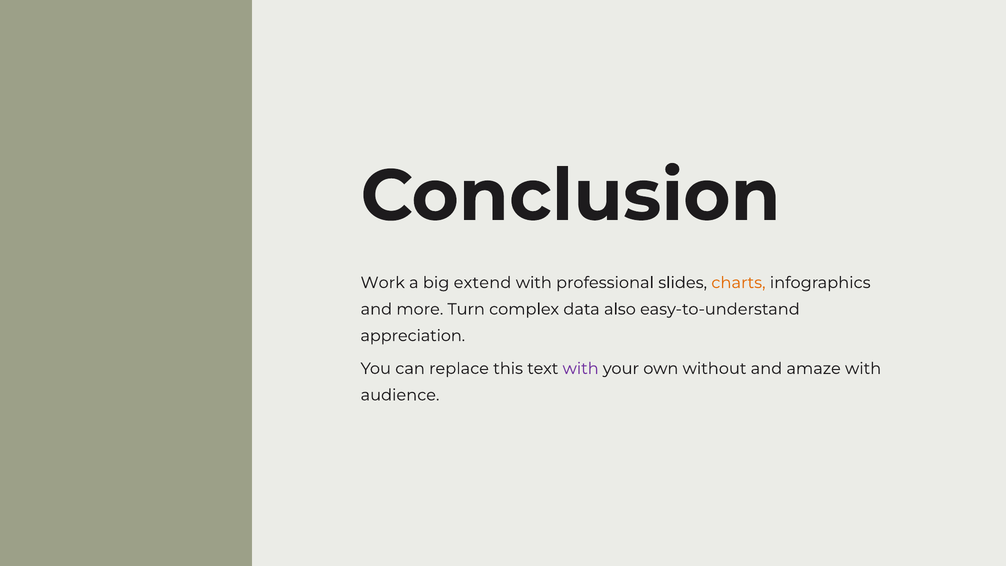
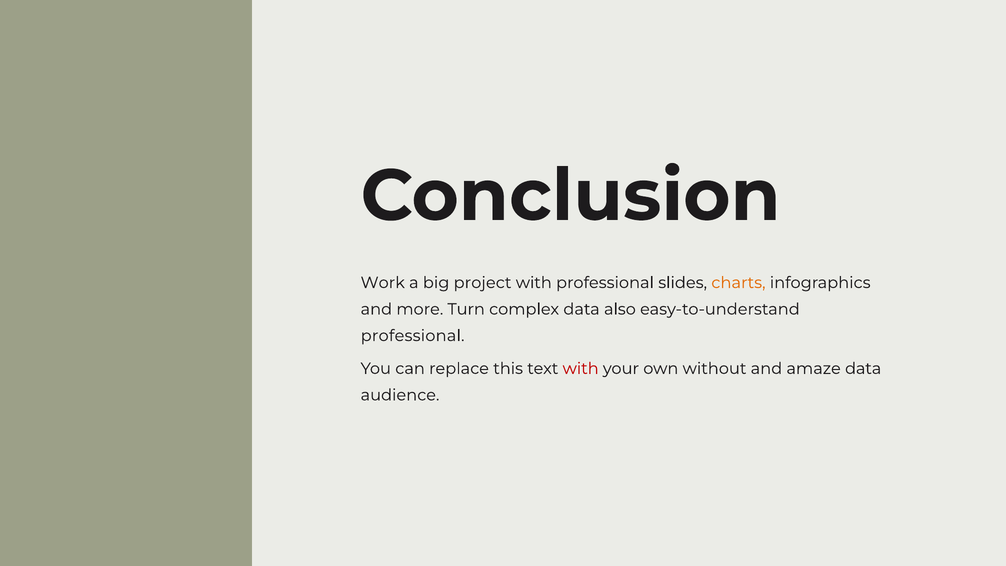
extend: extend -> project
appreciation at (413, 336): appreciation -> professional
with at (581, 369) colour: purple -> red
amaze with: with -> data
